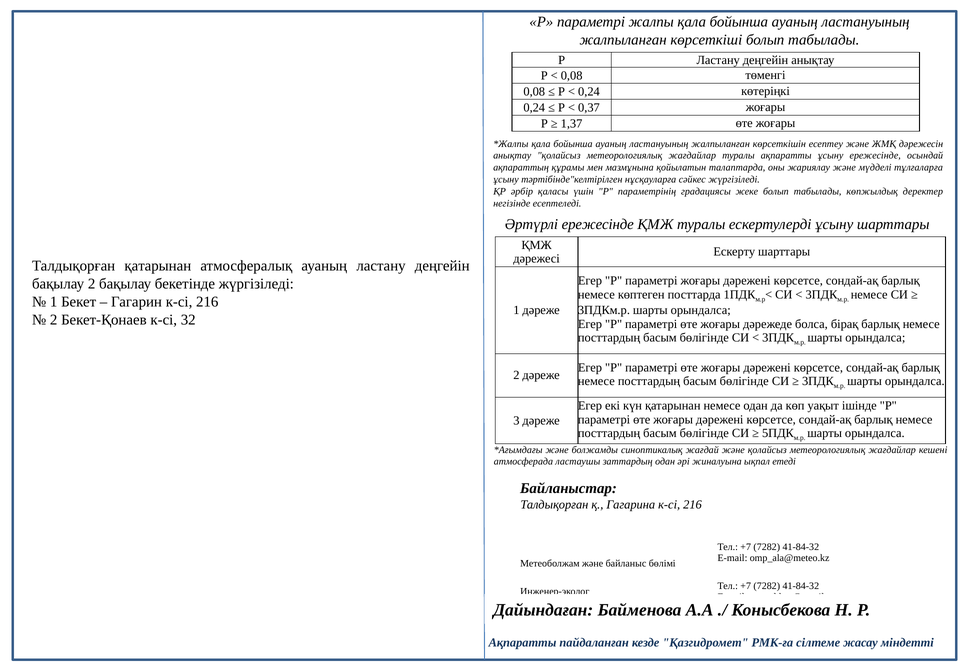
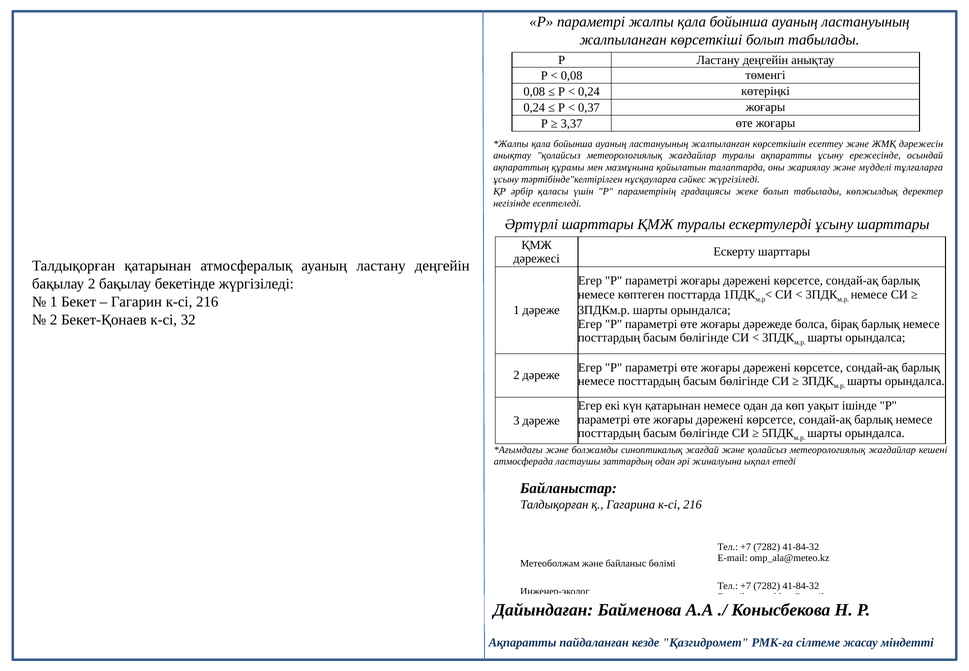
1,37: 1,37 -> 3,37
Әртүрлі ережесінде: ережесінде -> шарттары
